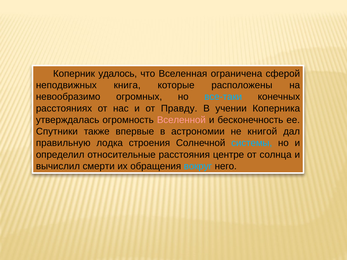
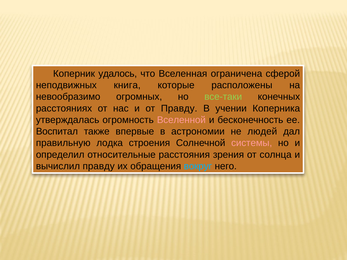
все-таки colour: light blue -> light green
Спутники: Спутники -> Воспитал
книгой: книгой -> людей
системы colour: light blue -> pink
центре: центре -> зрения
вычислил смерти: смерти -> правду
